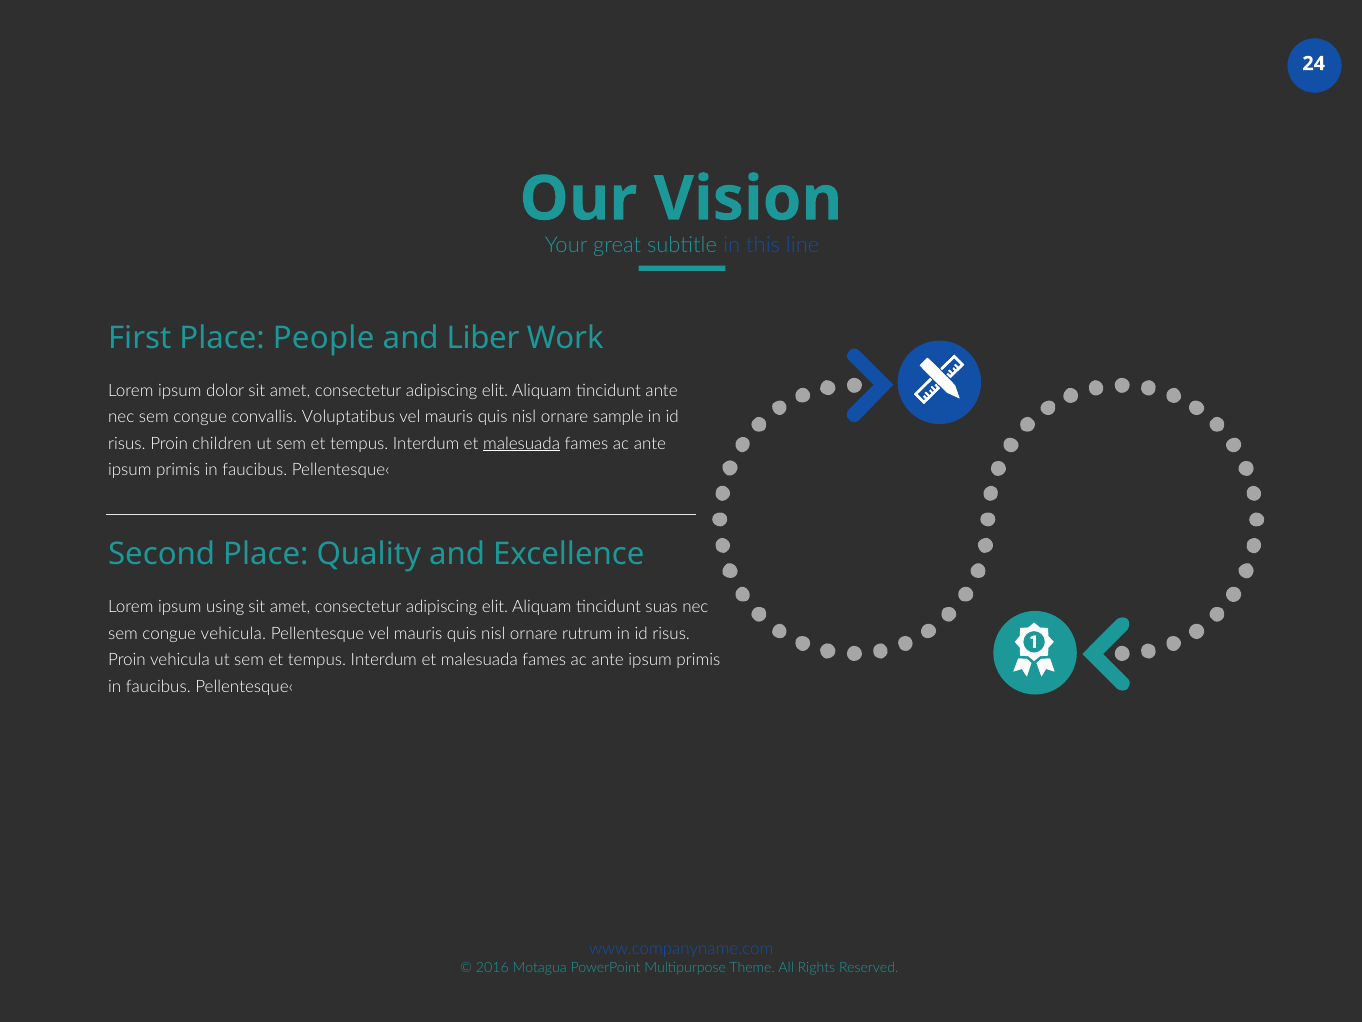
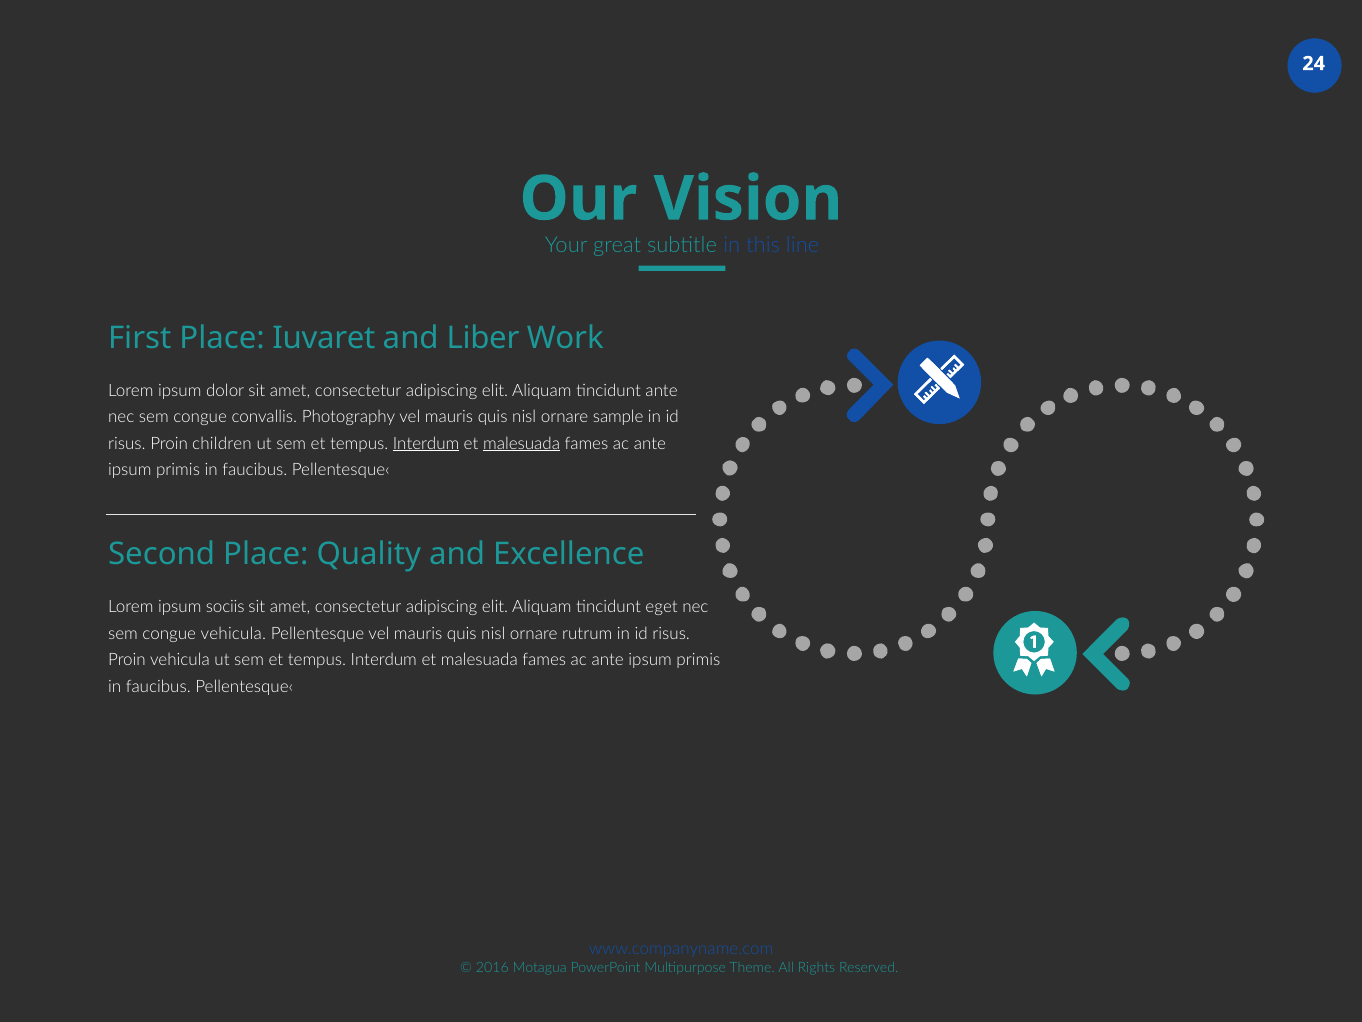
People: People -> Iuvaret
Voluptatibus: Voluptatibus -> Photography
Interdum at (426, 443) underline: none -> present
using: using -> sociis
suas: suas -> eget
